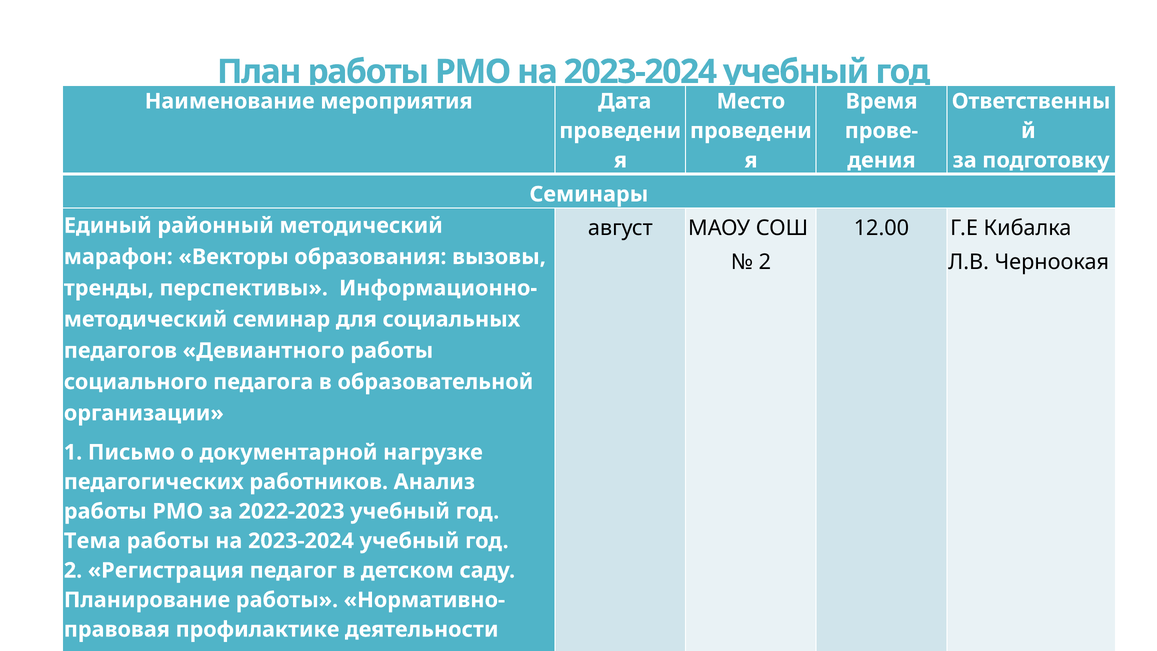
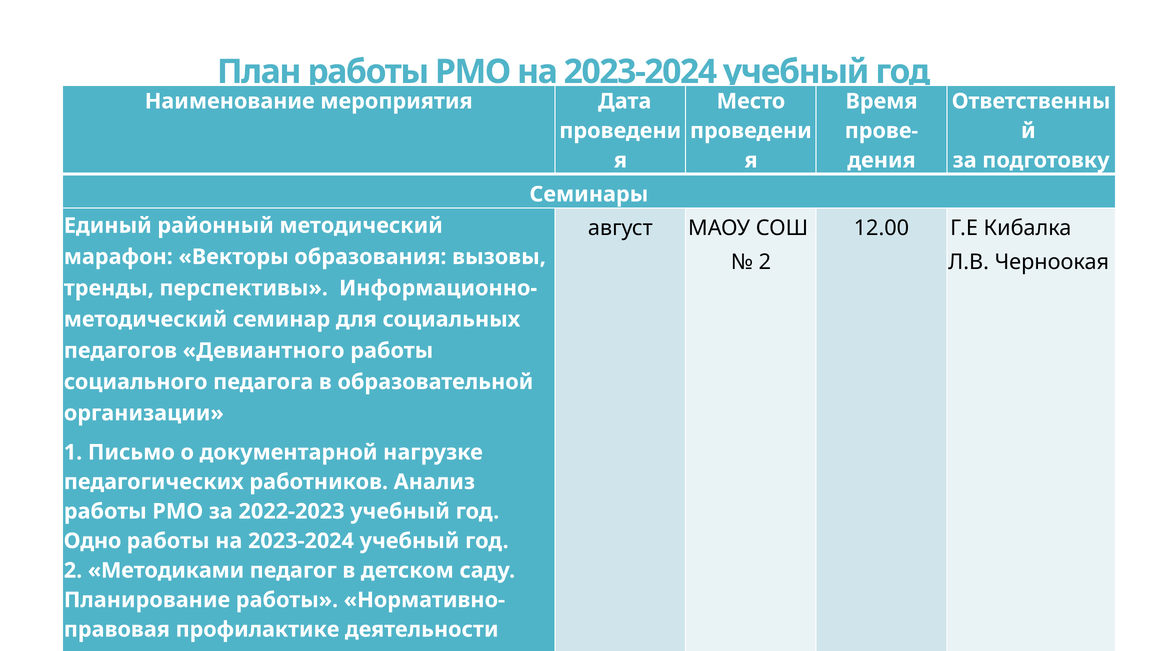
Тема: Тема -> Одно
Регистрация: Регистрация -> Методиками
